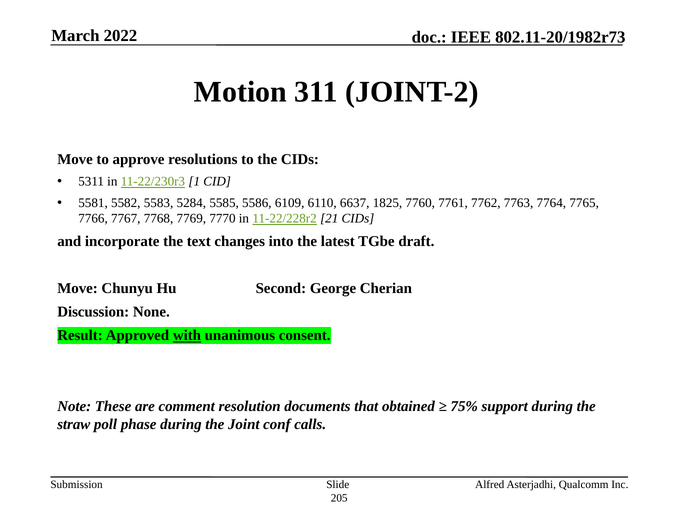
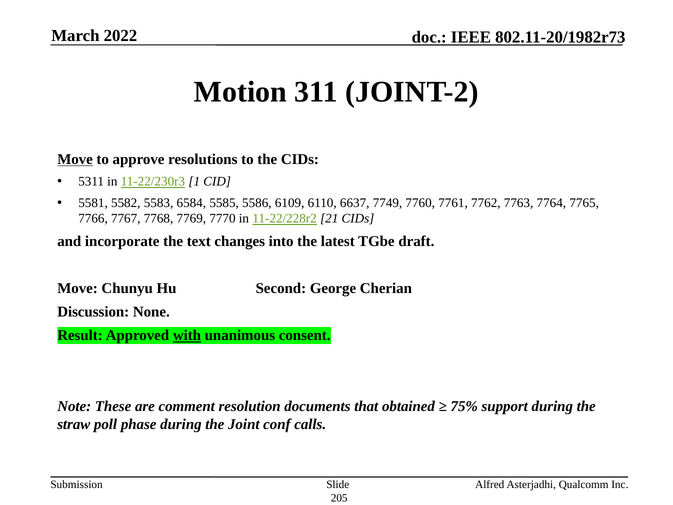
Move at (75, 159) underline: none -> present
5284: 5284 -> 6584
1825: 1825 -> 7749
